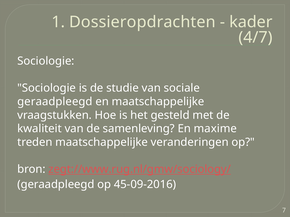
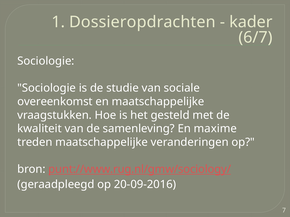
4/7: 4/7 -> 6/7
geraadpleegd at (55, 102): geraadpleegd -> overeenkomst
zegt://www.rug.nl/gmw/sociology/: zegt://www.rug.nl/gmw/sociology/ -> punt://www.rug.nl/gmw/sociology/
45-09-2016: 45-09-2016 -> 20-09-2016
